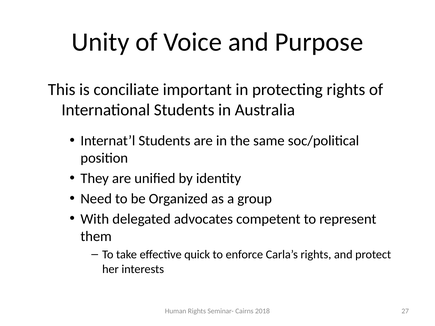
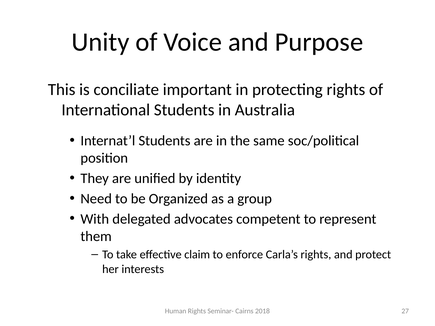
quick: quick -> claim
